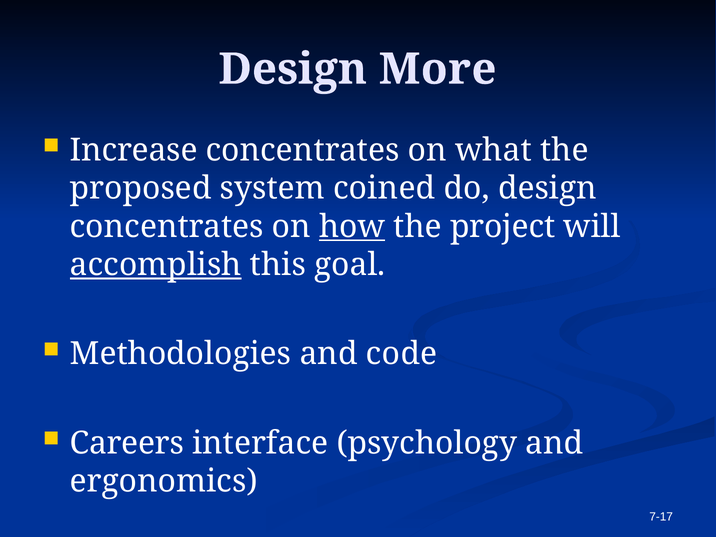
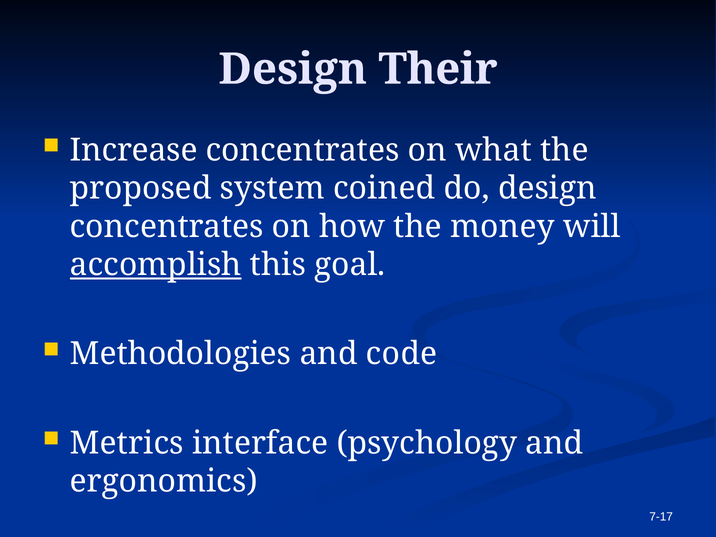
More: More -> Their
how underline: present -> none
project: project -> money
Careers: Careers -> Metrics
